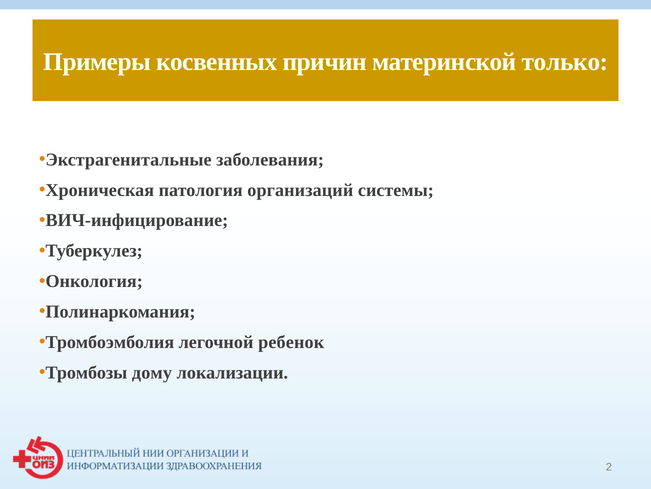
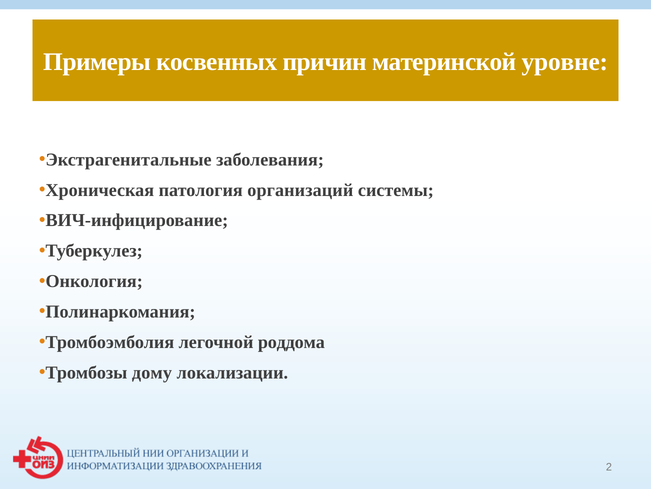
только: только -> уровне
ребенок: ребенок -> роддома
